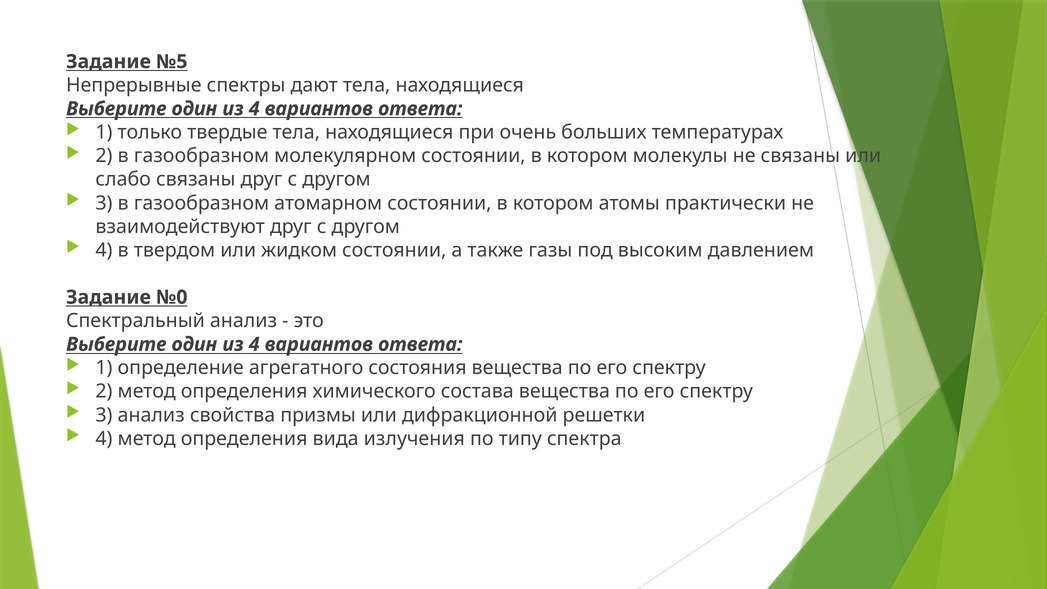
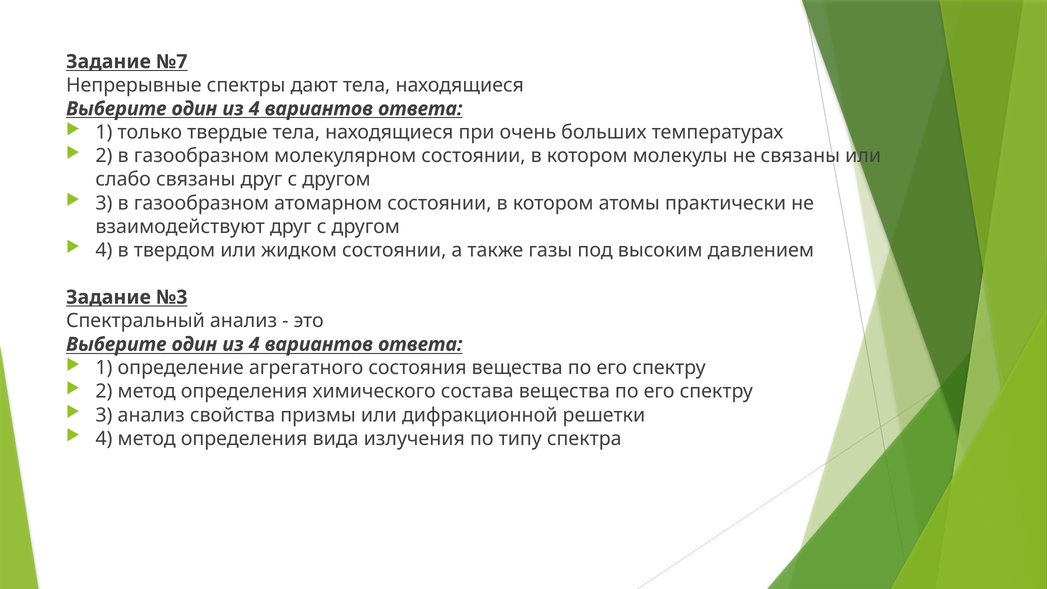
№5: №5 -> №7
№0: №0 -> №3
